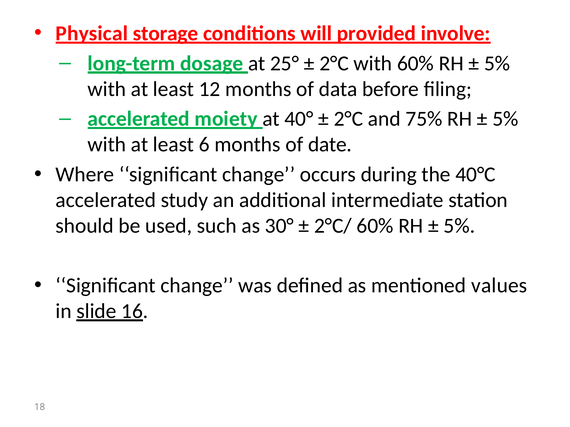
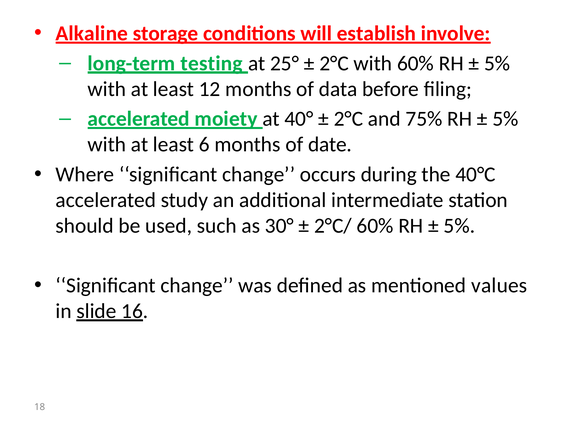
Physical: Physical -> Alkaline
provided: provided -> establish
dosage: dosage -> testing
